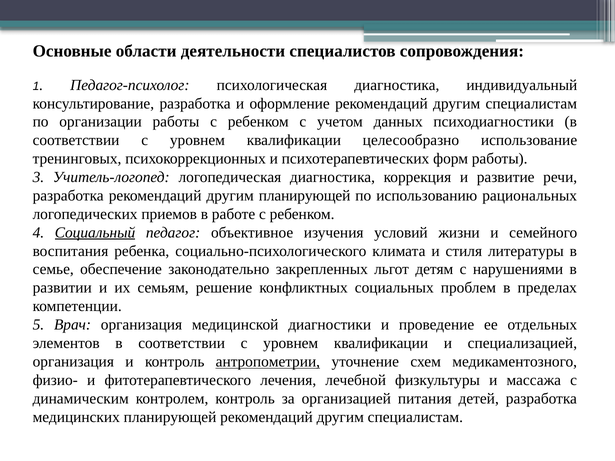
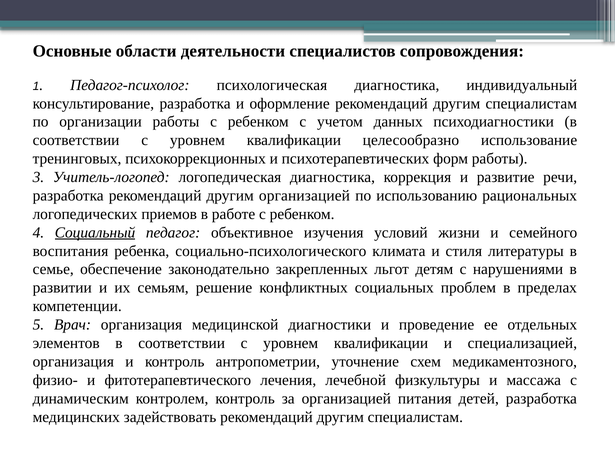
другим планирующей: планирующей -> организацией
антропометрии underline: present -> none
медицинских планирующей: планирующей -> задействовать
